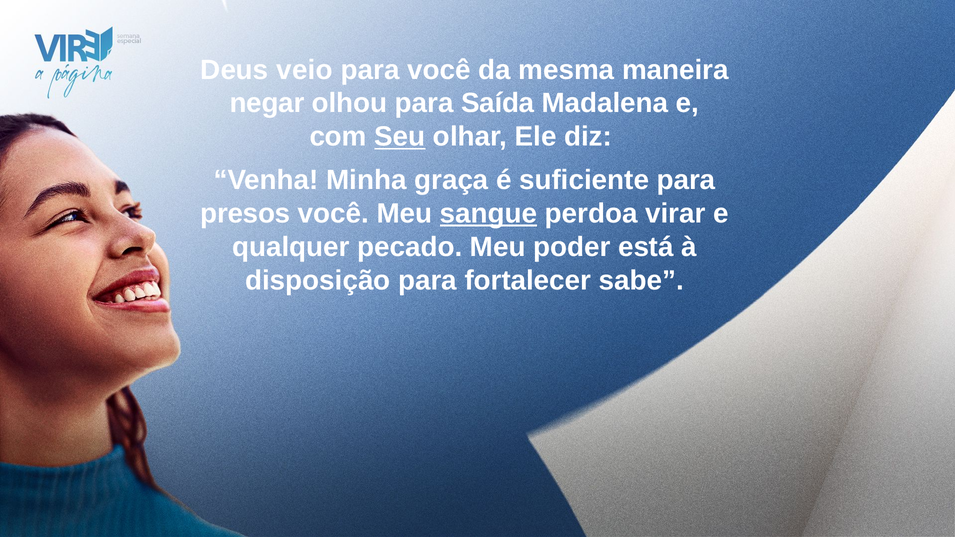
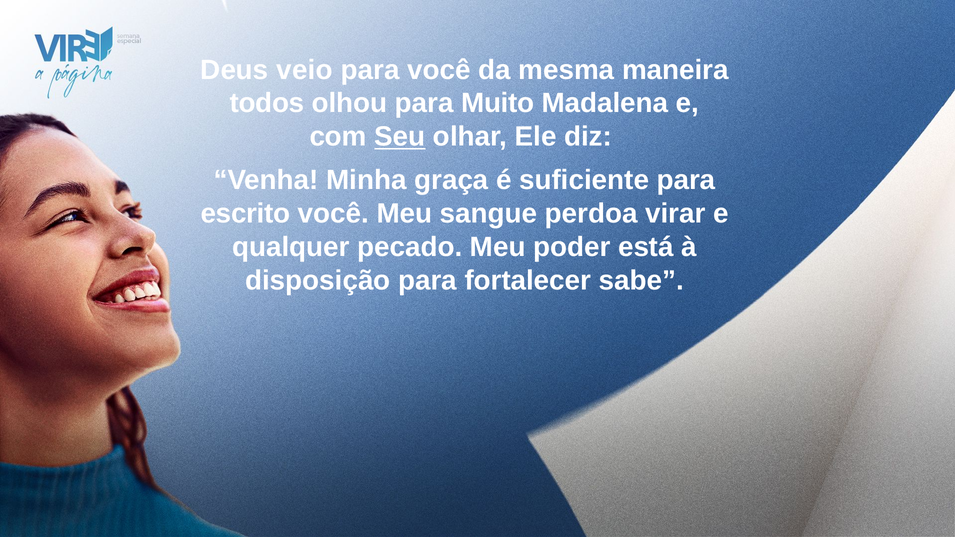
negar: negar -> todos
Saída: Saída -> Muito
presos: presos -> escrito
sangue underline: present -> none
